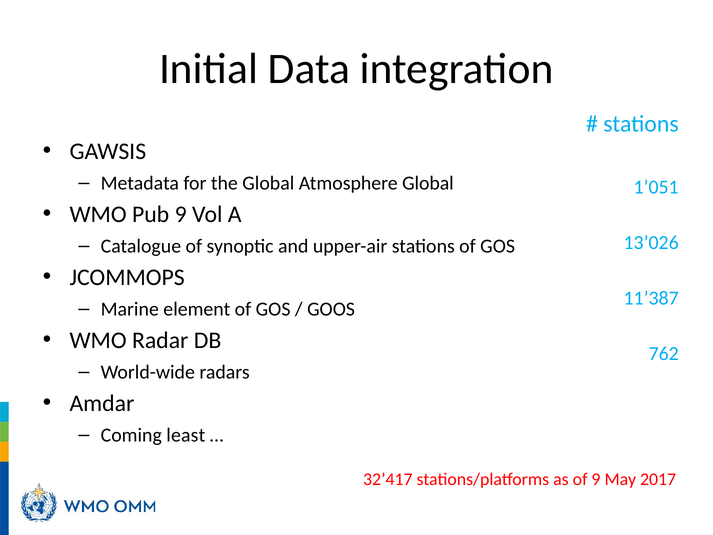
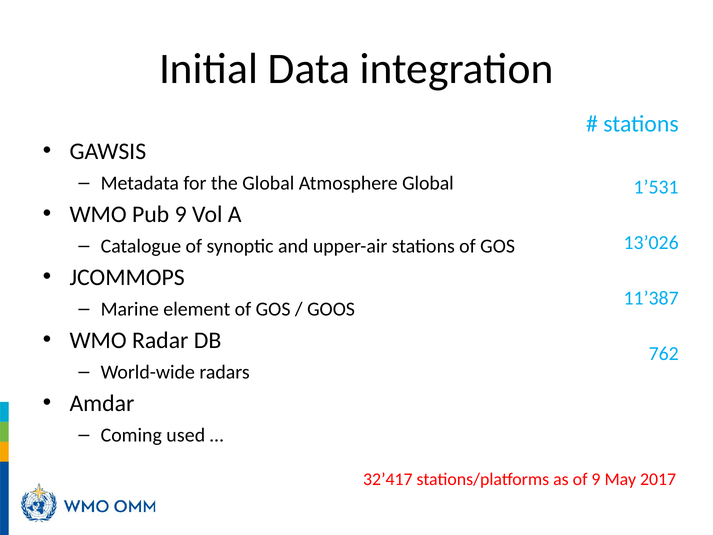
1’051: 1’051 -> 1’531
least: least -> used
